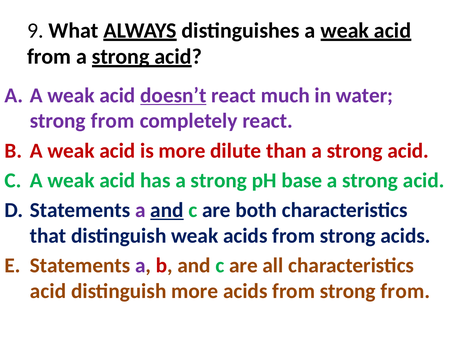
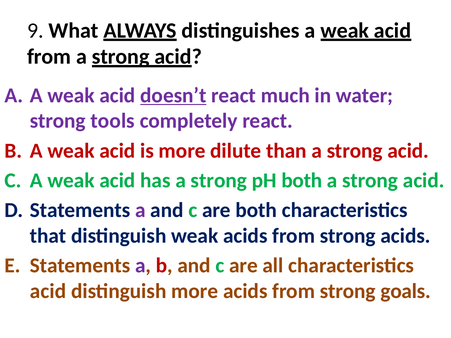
from at (113, 121): from -> tools
pH base: base -> both
and at (167, 210) underline: present -> none
from strong from: from -> goals
